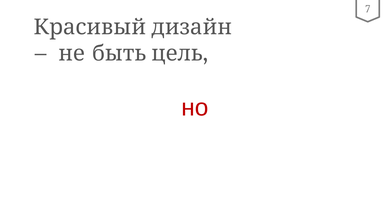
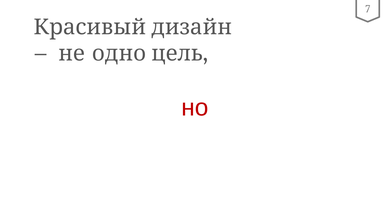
быть: быть -> одно
